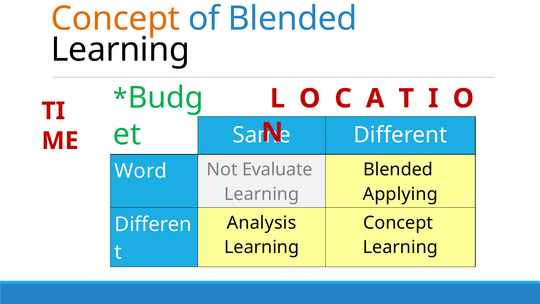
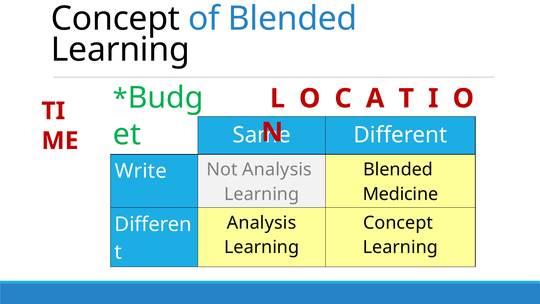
Concept at (115, 19) colour: orange -> black
Word: Word -> Write
Not Evaluate: Evaluate -> Analysis
Applying: Applying -> Medicine
